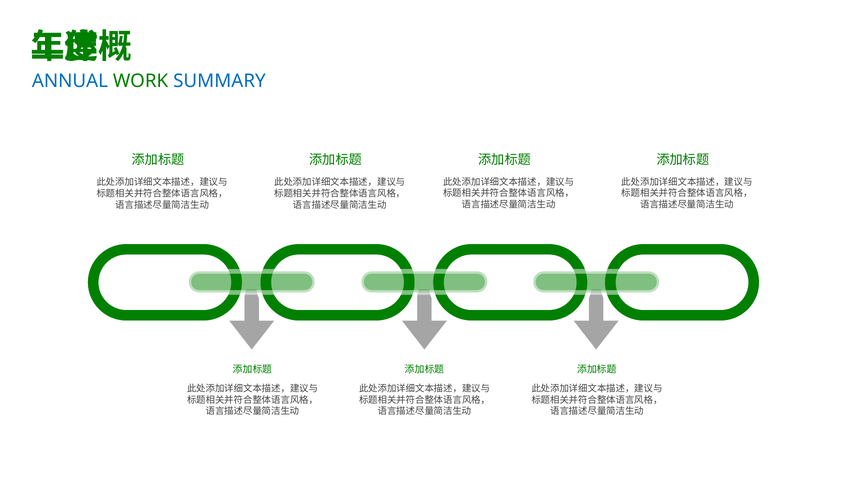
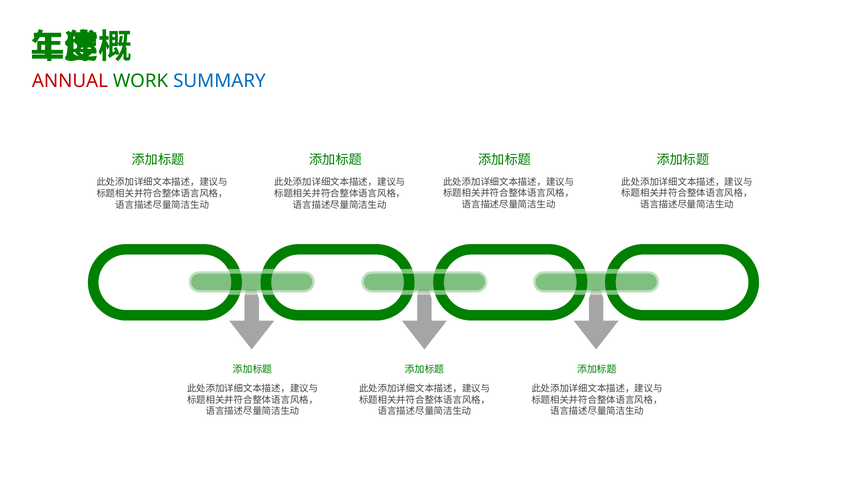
ANNUAL colour: blue -> red
